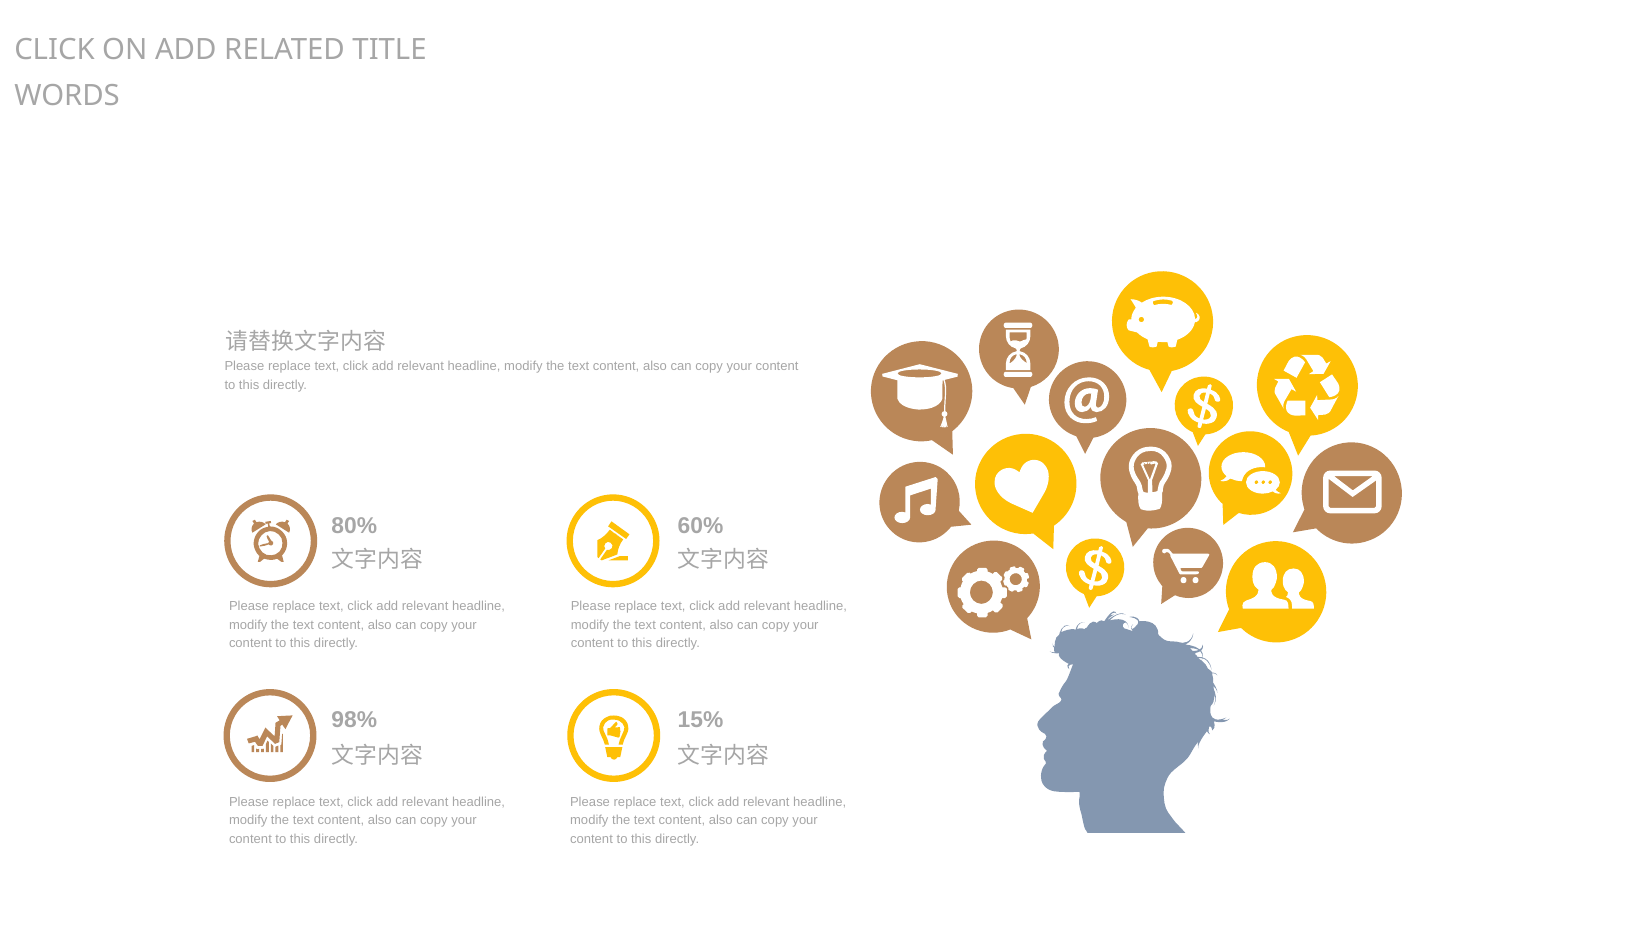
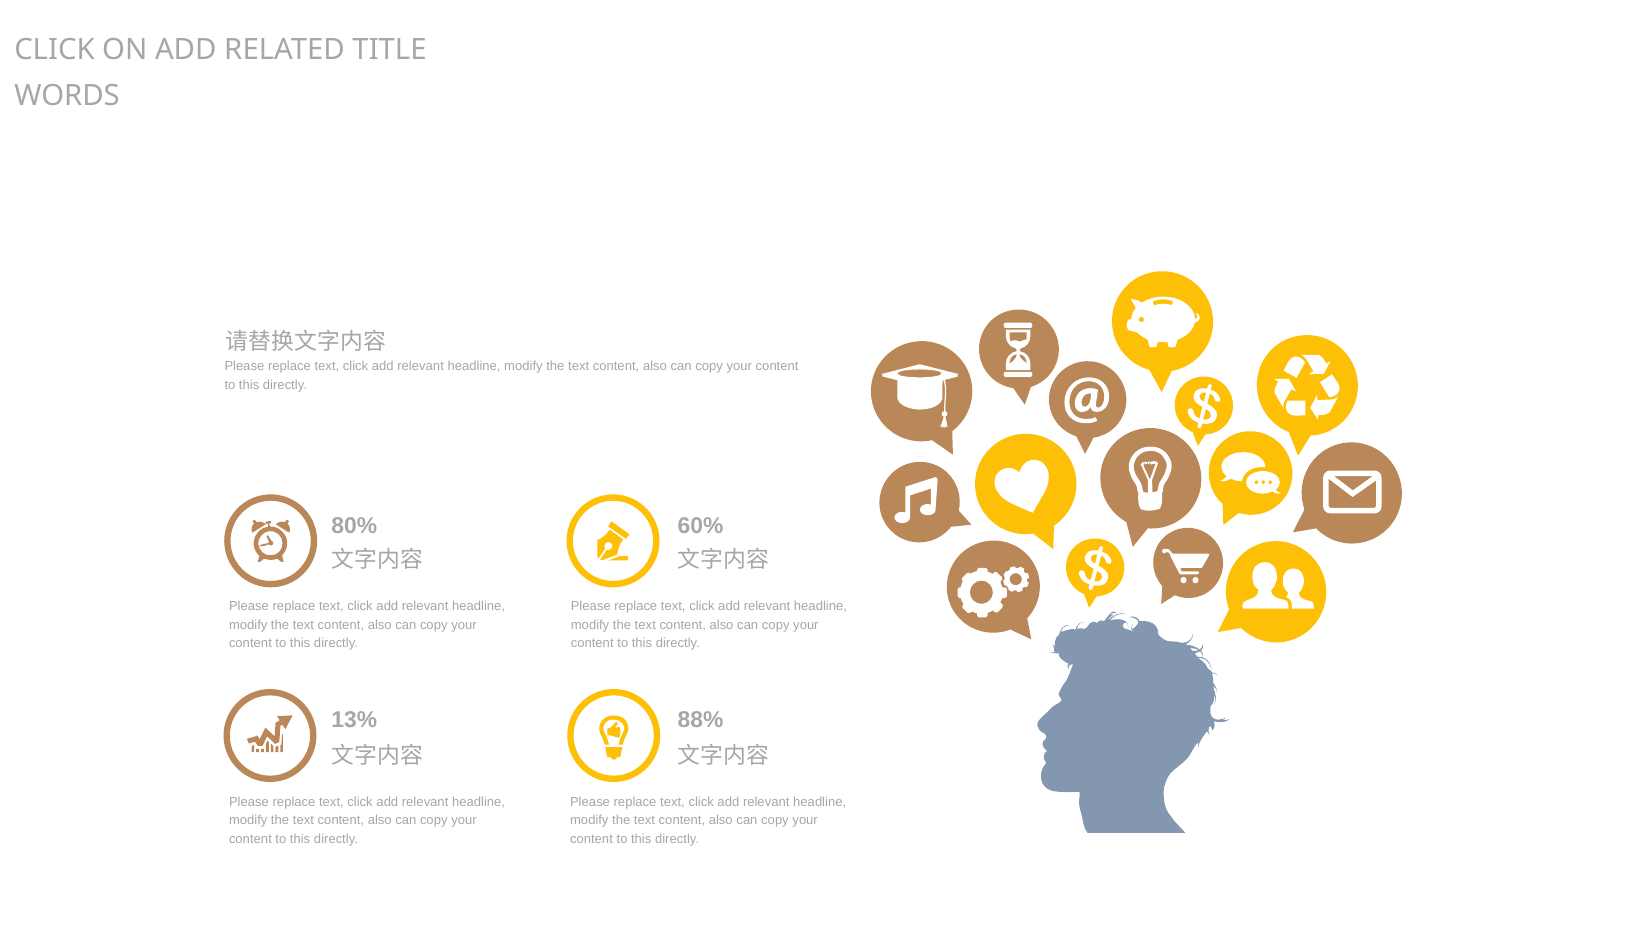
98%: 98% -> 13%
15%: 15% -> 88%
